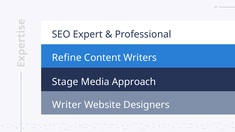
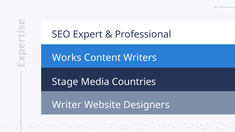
Refine: Refine -> Works
Approach: Approach -> Countries
